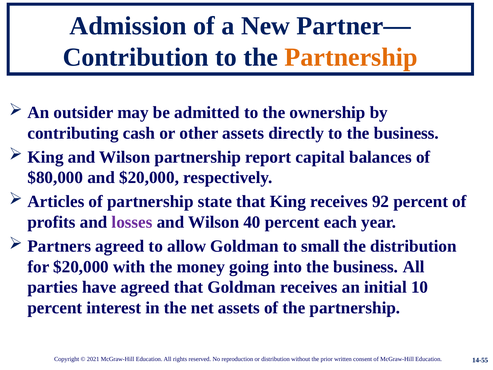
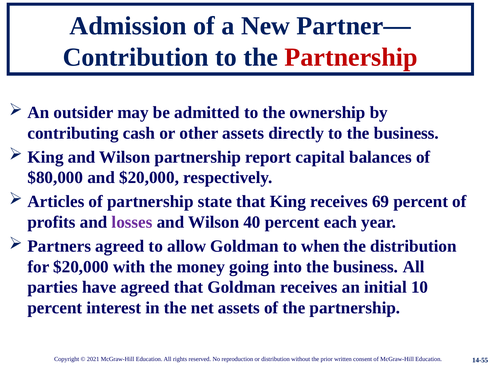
Partnership at (351, 57) colour: orange -> red
92: 92 -> 69
small: small -> when
